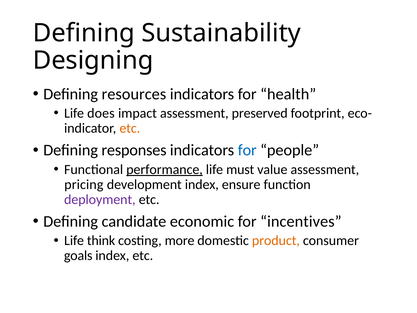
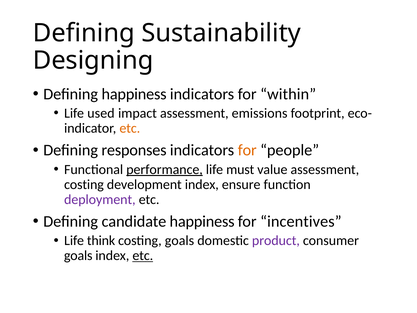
Defining resources: resources -> happiness
health: health -> within
does: does -> used
preserved: preserved -> emissions
for at (247, 150) colour: blue -> orange
pricing at (84, 184): pricing -> costing
candidate economic: economic -> happiness
costing more: more -> goals
product colour: orange -> purple
etc at (143, 256) underline: none -> present
